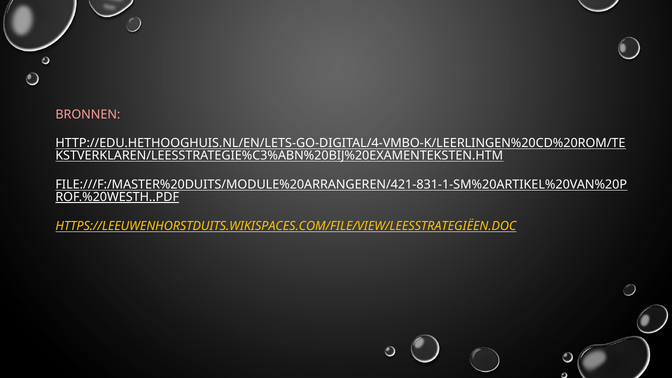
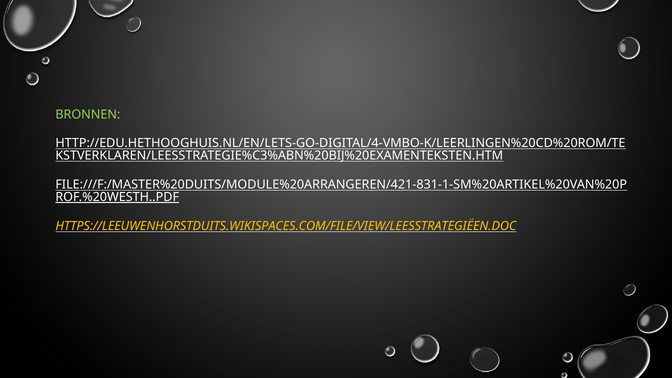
BRONNEN colour: pink -> light green
